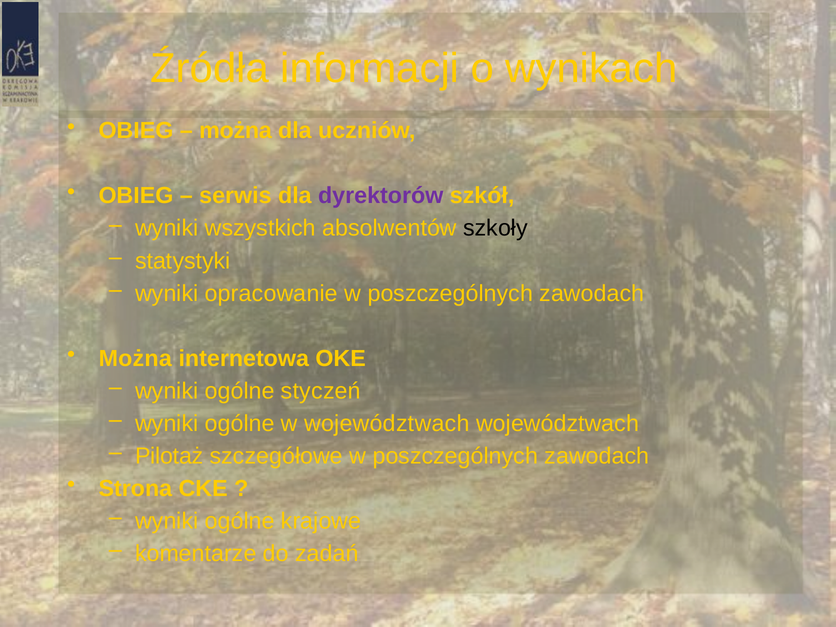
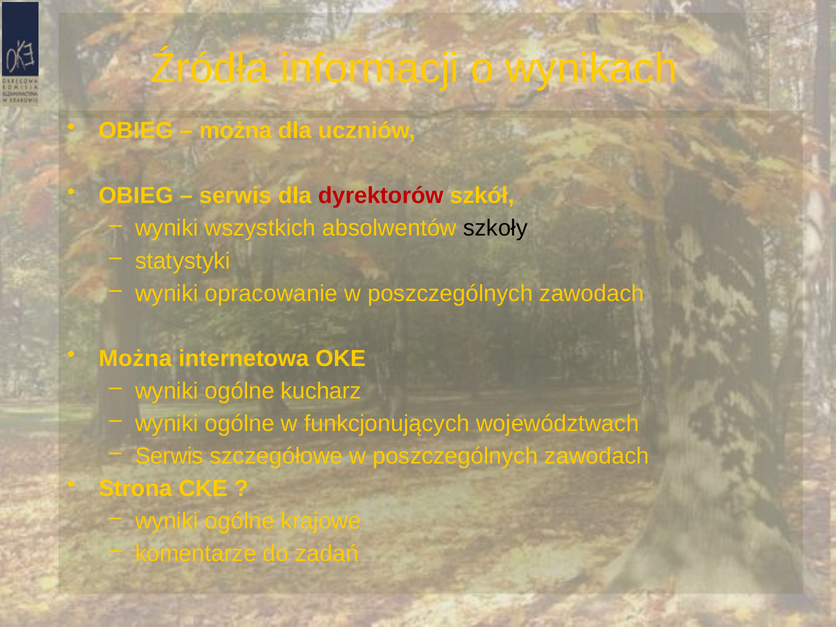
dyrektorów colour: purple -> red
styczeń: styczeń -> kucharz
w województwach: województwach -> funkcjonujących
Pilotaż at (169, 456): Pilotaż -> Serwis
